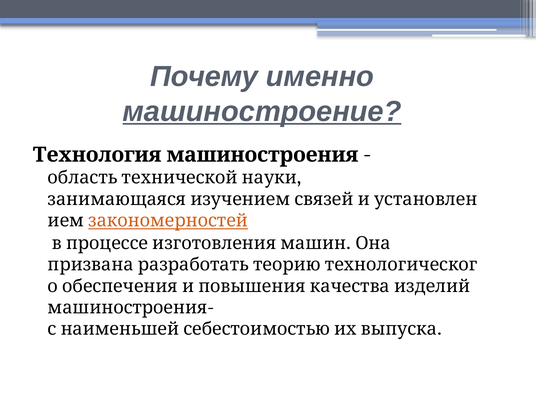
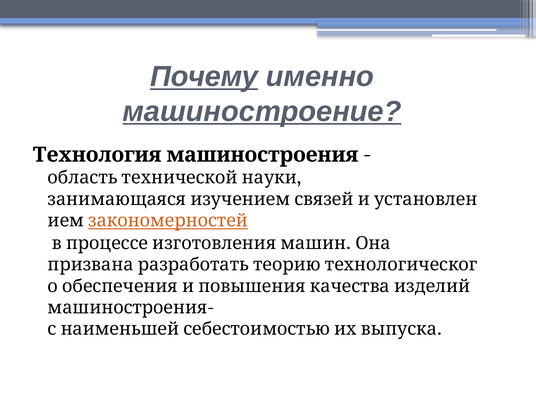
Почему underline: none -> present
